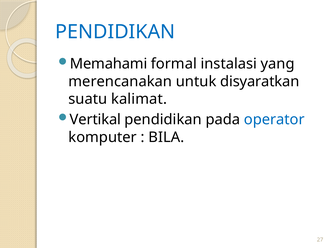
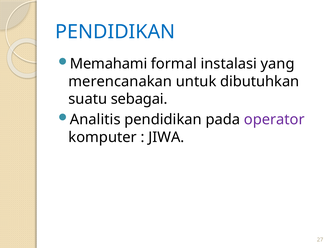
disyaratkan: disyaratkan -> dibutuhkan
kalimat: kalimat -> sebagai
Vertikal: Vertikal -> Analitis
operator colour: blue -> purple
BILA: BILA -> JIWA
